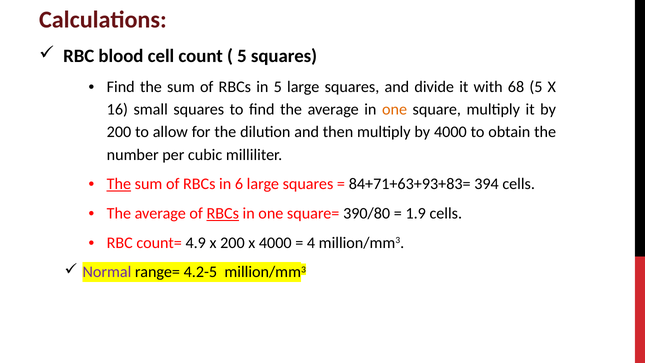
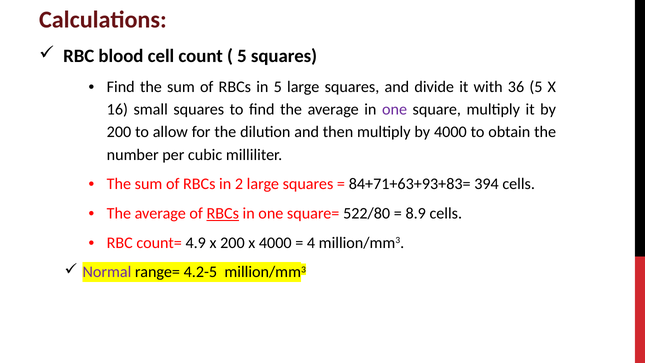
68: 68 -> 36
one at (395, 109) colour: orange -> purple
The at (119, 184) underline: present -> none
6: 6 -> 2
390/80: 390/80 -> 522/80
1.9: 1.9 -> 8.9
